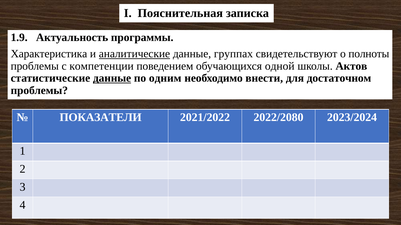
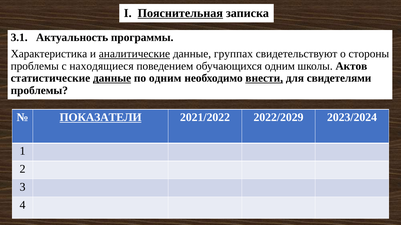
Пояснительная underline: none -> present
1.9: 1.9 -> 3.1
полноты: полноты -> стороны
компетенции: компетенции -> находящиеся
обучающихся одной: одной -> одним
внести underline: none -> present
достаточном: достаточном -> свидетелями
ПОКАЗАТЕЛИ underline: none -> present
2022/2080: 2022/2080 -> 2022/2029
